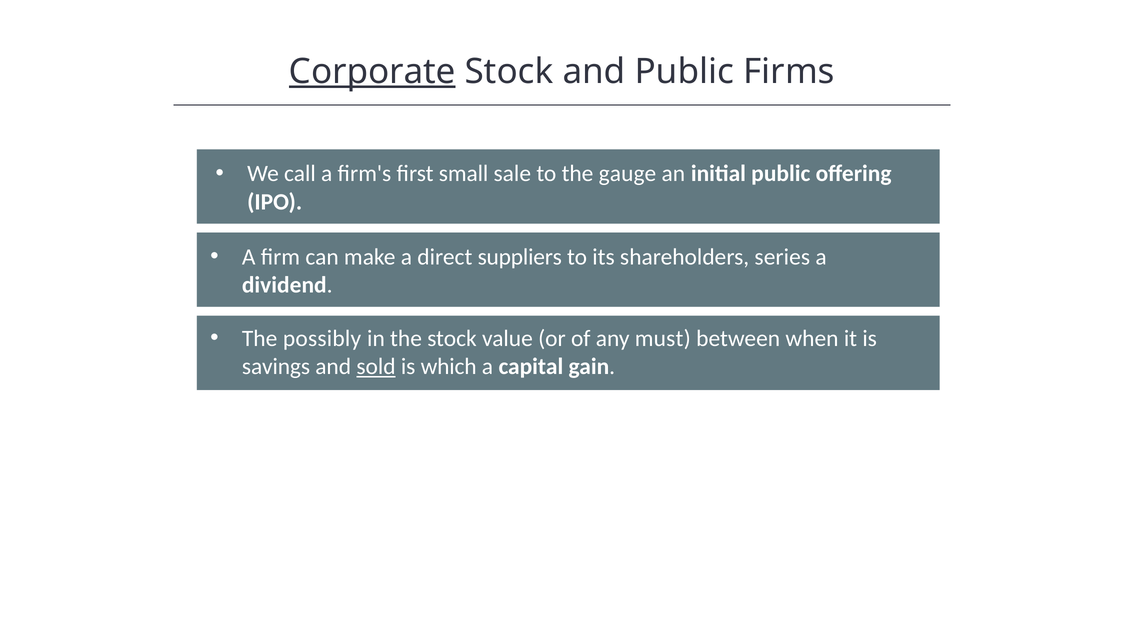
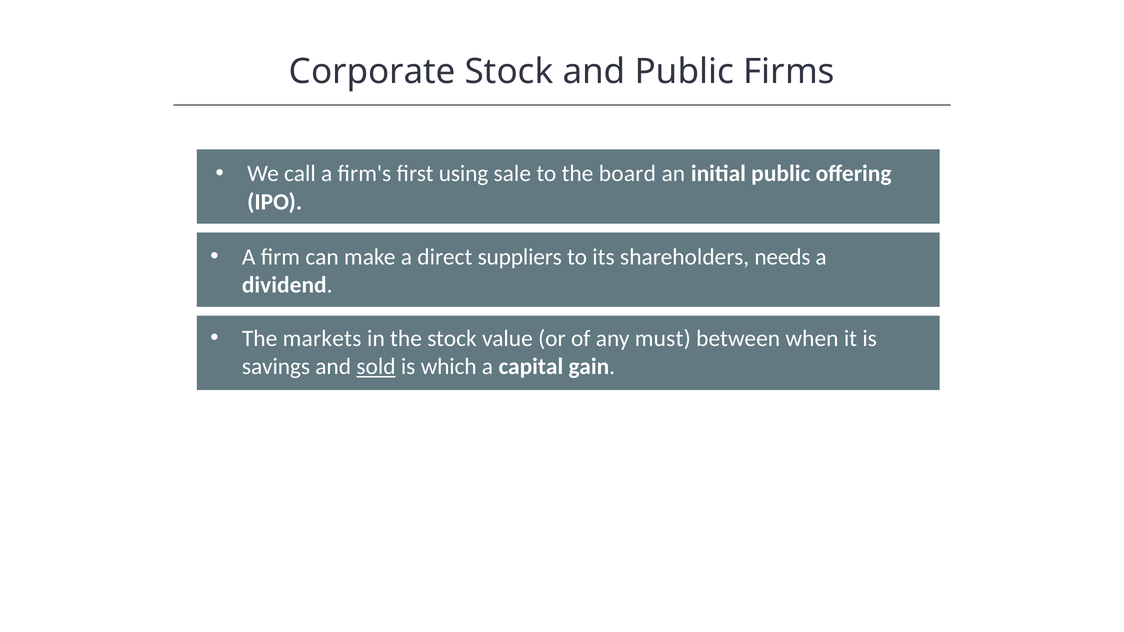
Corporate underline: present -> none
small: small -> using
gauge: gauge -> board
series: series -> needs
possibly: possibly -> markets
